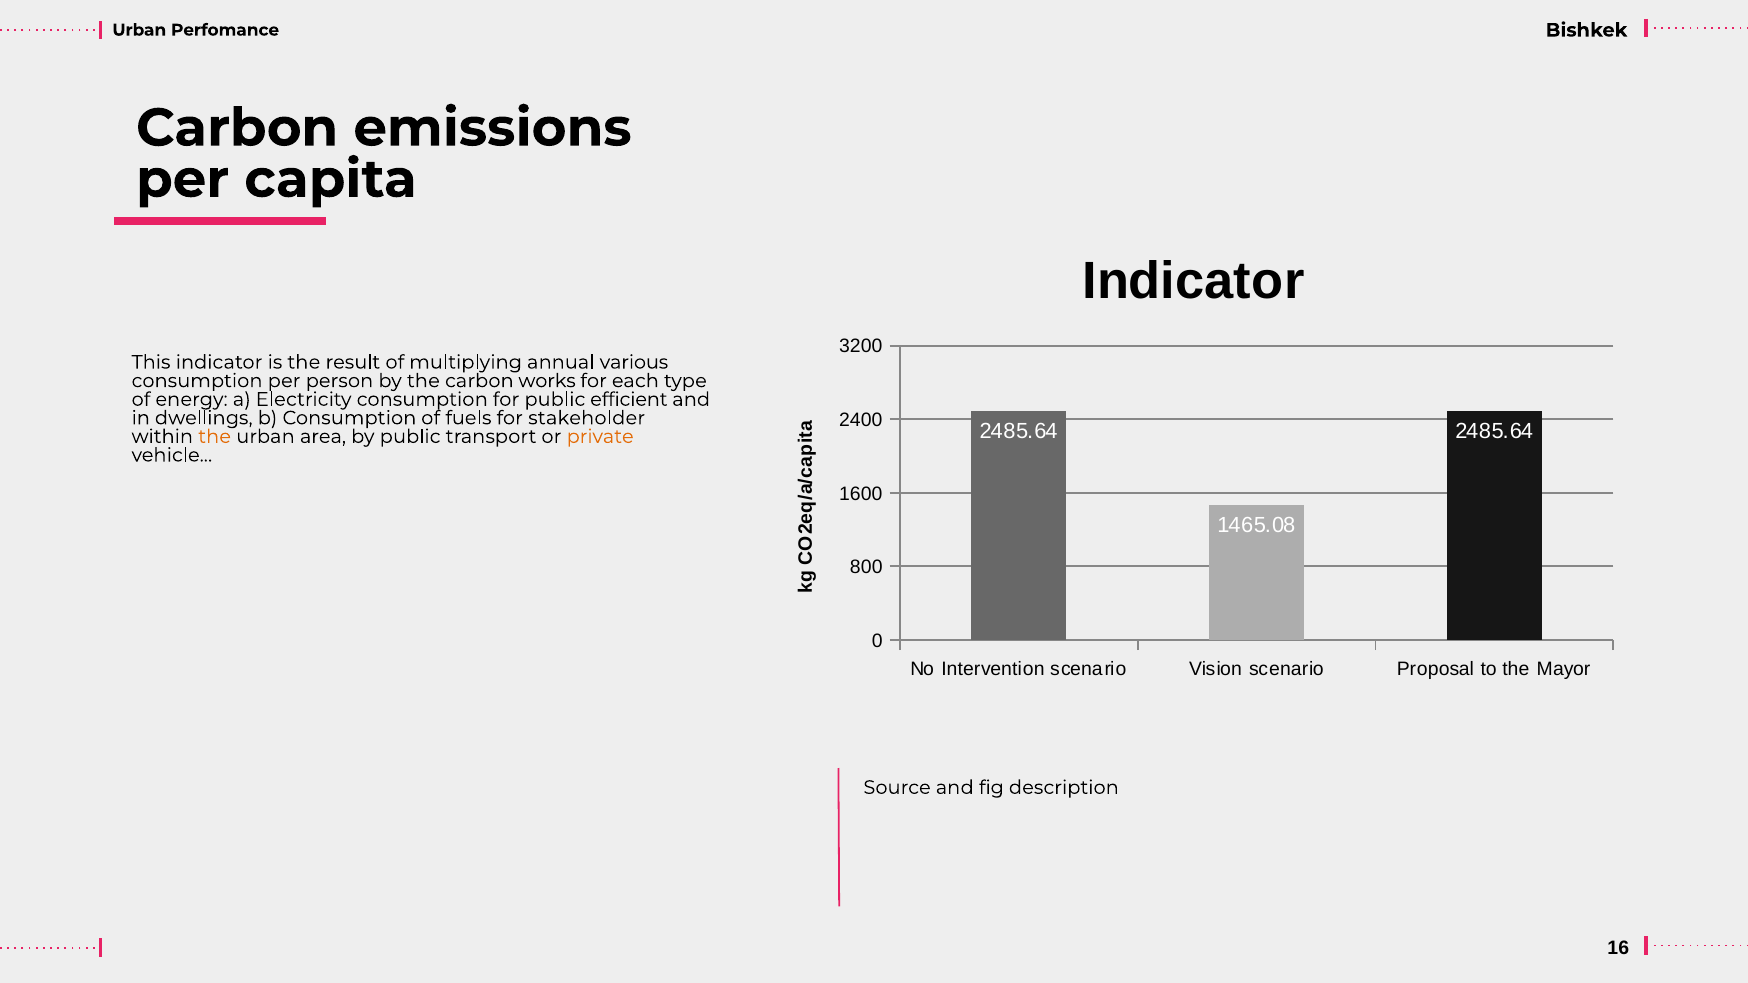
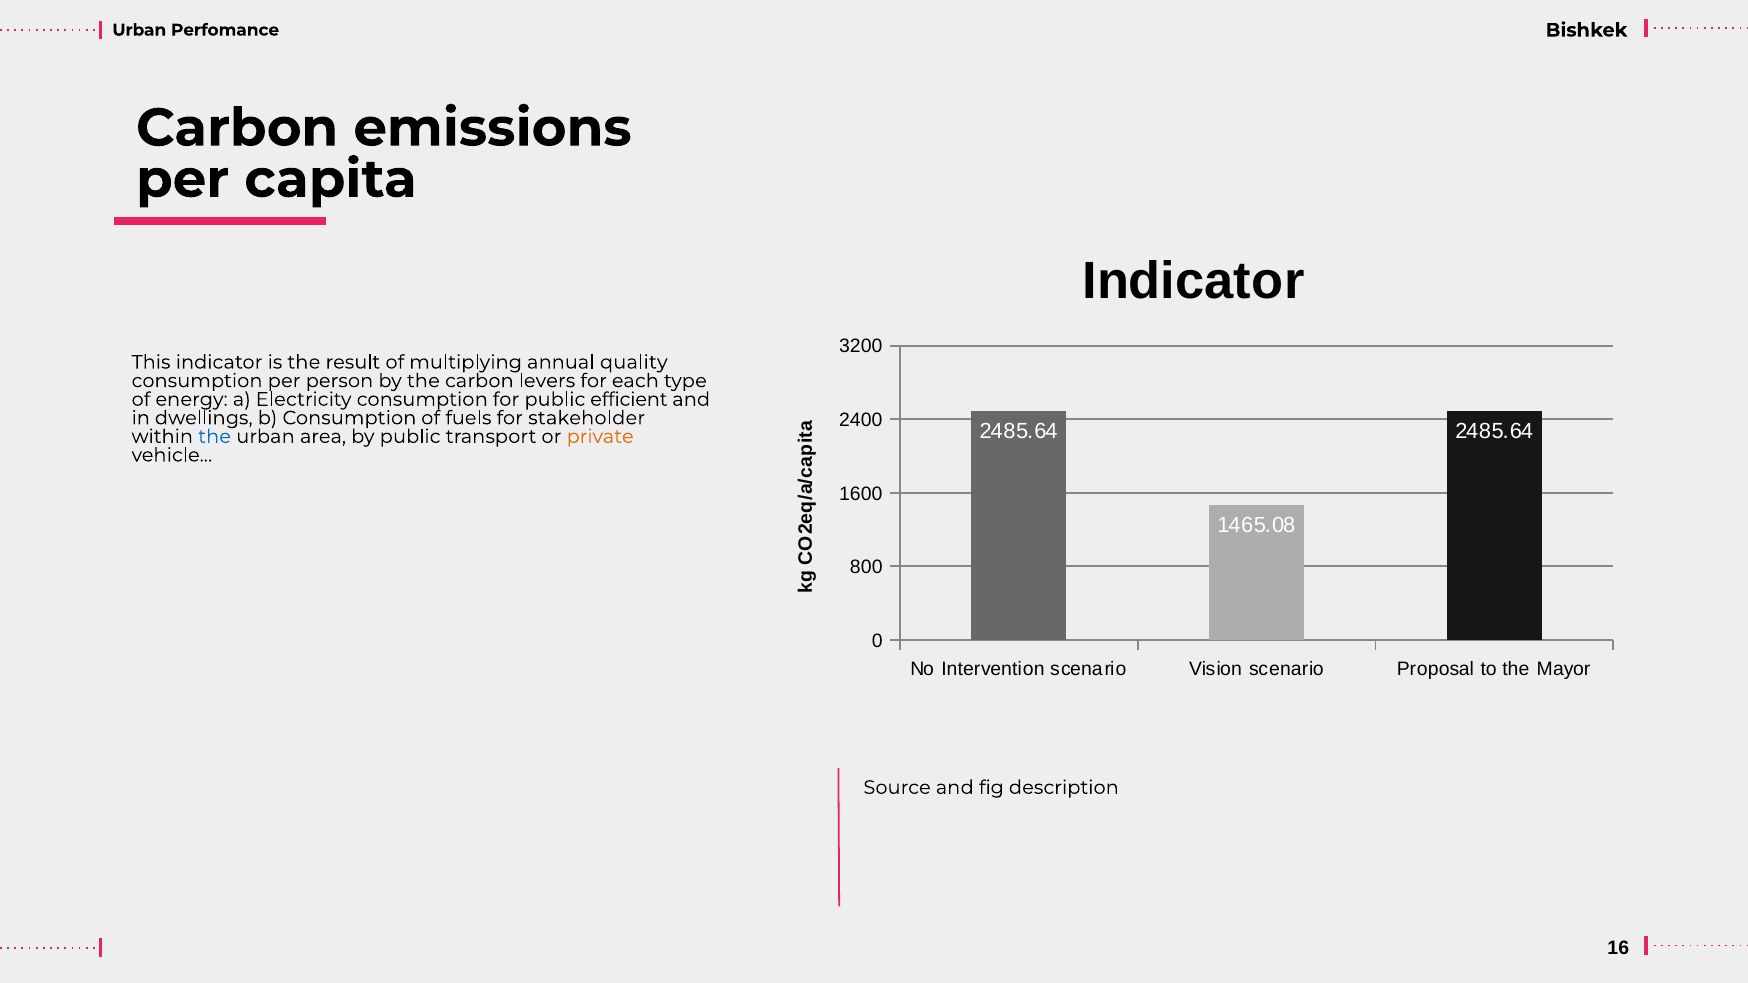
various: various -> quality
works: works -> levers
the at (215, 437) colour: orange -> blue
